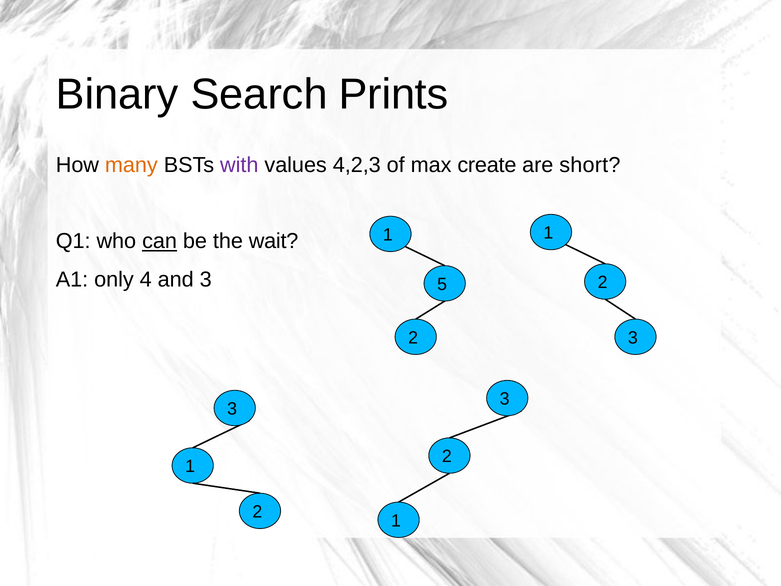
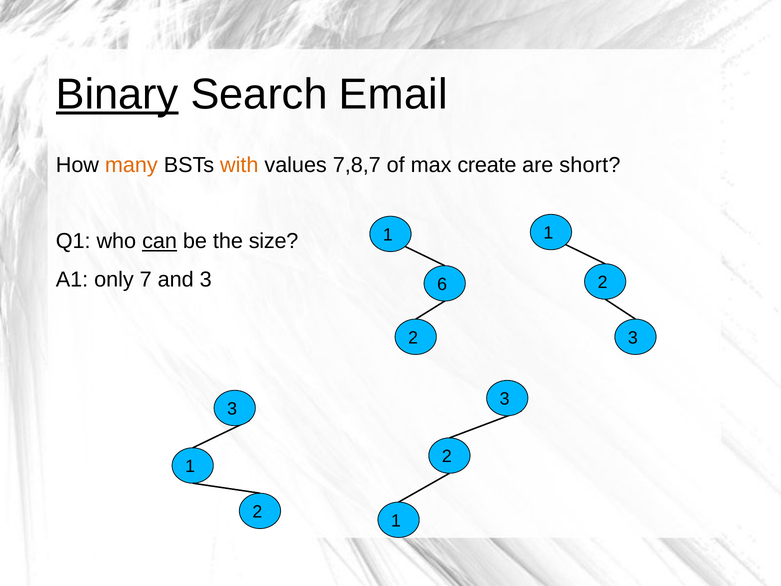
Binary underline: none -> present
Prints: Prints -> Email
with colour: purple -> orange
4,2,3: 4,2,3 -> 7,8,7
wait: wait -> size
4: 4 -> 7
5: 5 -> 6
